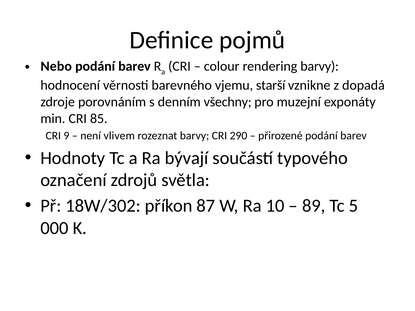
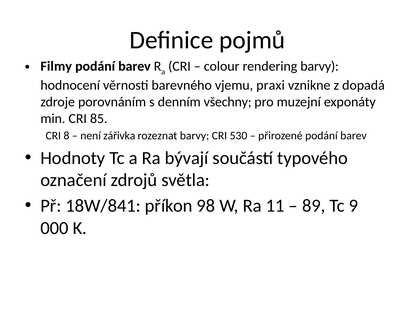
Nebo: Nebo -> Filmy
starší: starší -> praxi
9: 9 -> 8
vlivem: vlivem -> zářivka
290: 290 -> 530
18W/302: 18W/302 -> 18W/841
87: 87 -> 98
10: 10 -> 11
5: 5 -> 9
